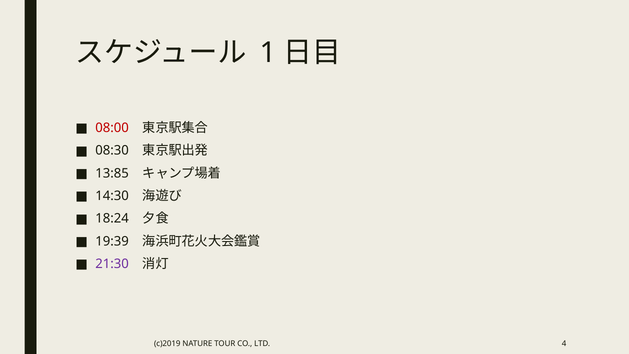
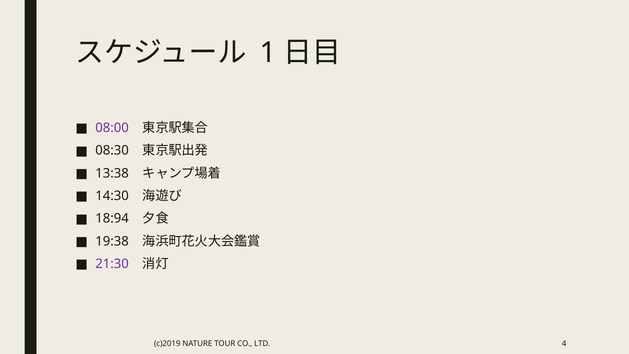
08:00 colour: red -> purple
13:85: 13:85 -> 13:38
18:24: 18:24 -> 18:94
19:39: 19:39 -> 19:38
